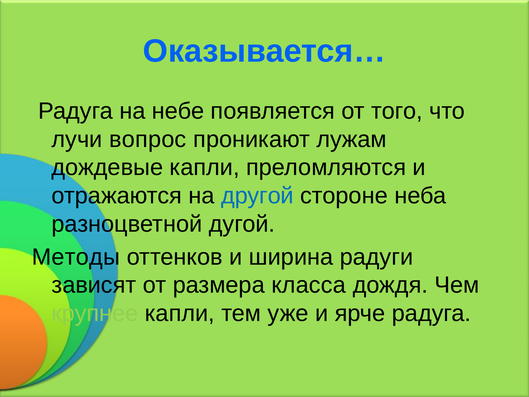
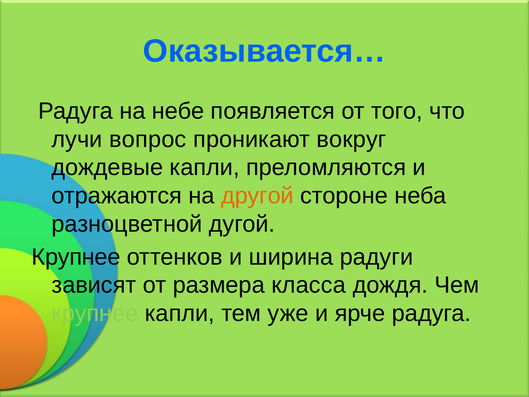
лужам: лужам -> вокруг
другой colour: blue -> orange
Методы at (76, 257): Методы -> Крупнее
